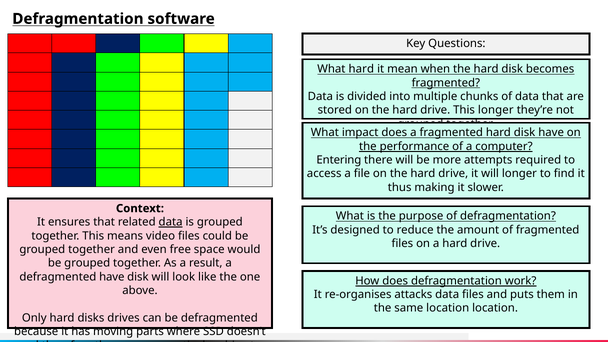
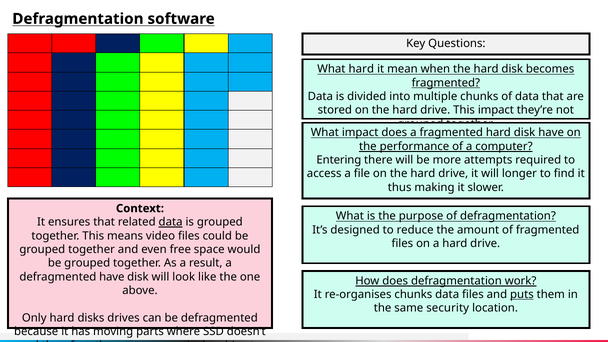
This longer: longer -> impact
re-organises attacks: attacks -> chunks
puts underline: none -> present
same location: location -> security
